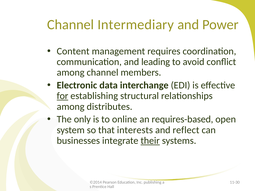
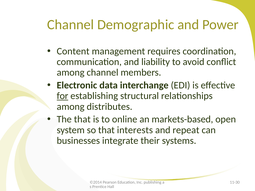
Intermediary: Intermediary -> Demographic
leading: leading -> liability
The only: only -> that
requires-based: requires-based -> markets-based
reflect: reflect -> repeat
their underline: present -> none
